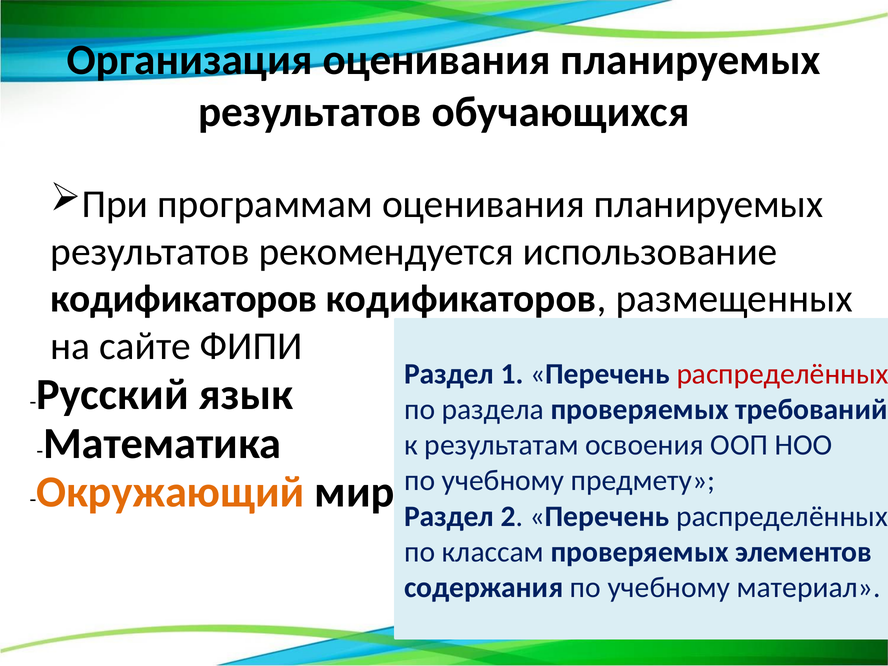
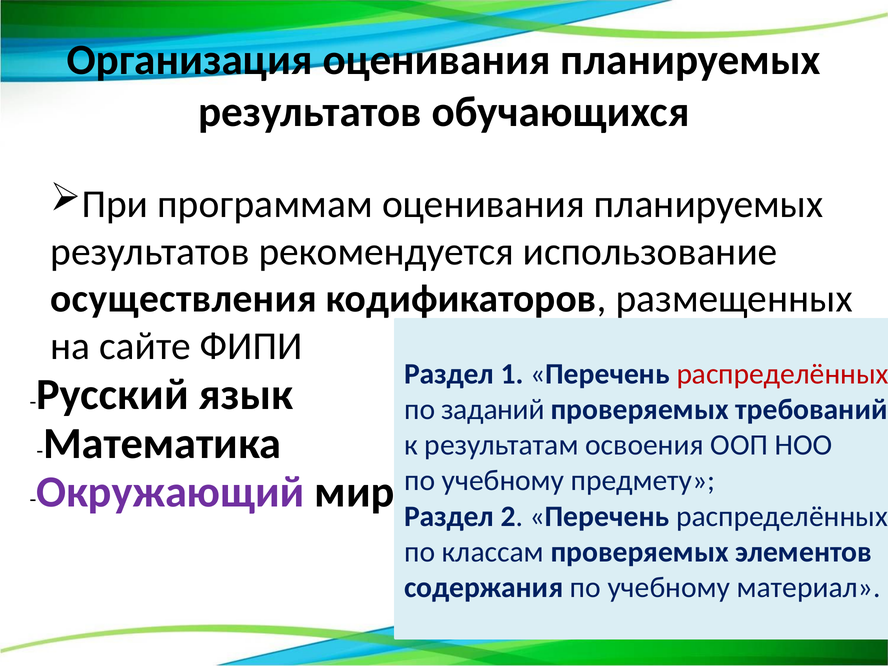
кодификаторов at (184, 299): кодификаторов -> осуществления
раздела: раздела -> заданий
Окружающий colour: orange -> purple
